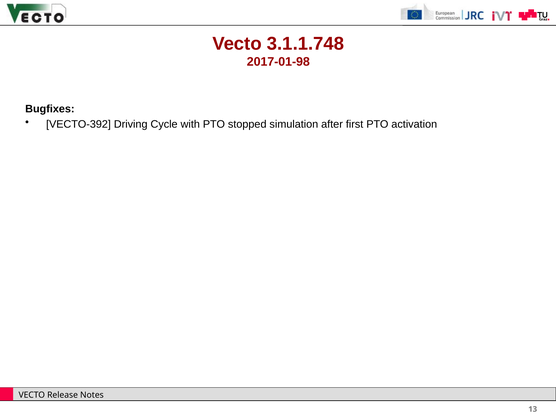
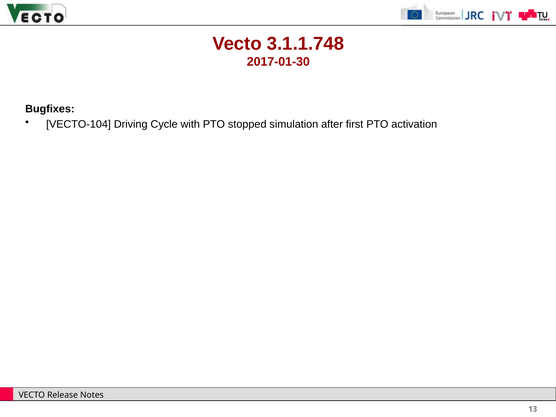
2017-01-98: 2017-01-98 -> 2017-01-30
VECTO-392: VECTO-392 -> VECTO-104
